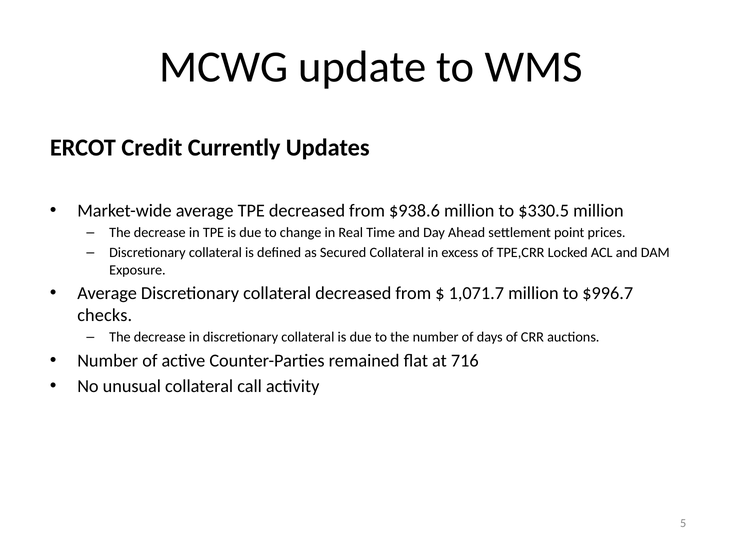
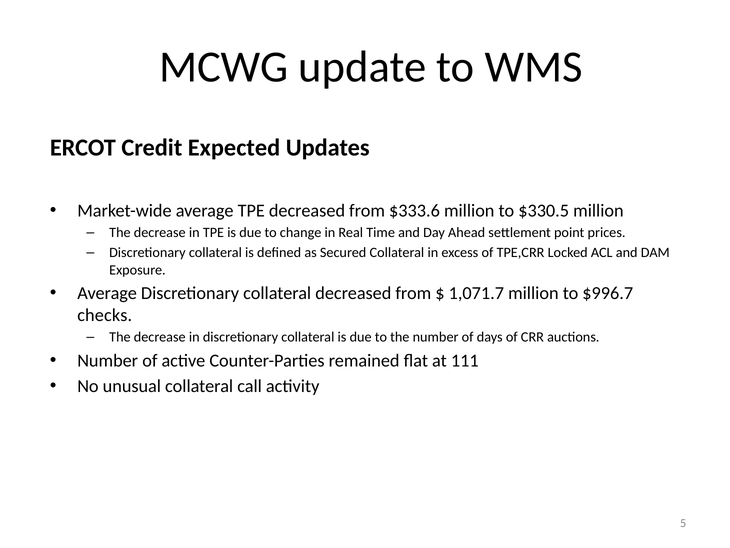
Currently: Currently -> Expected
$938.6: $938.6 -> $333.6
716: 716 -> 111
